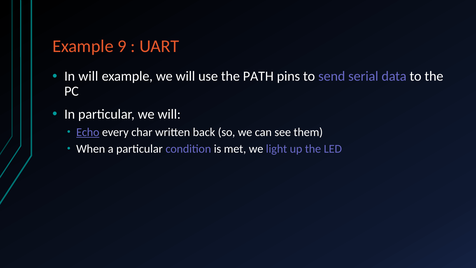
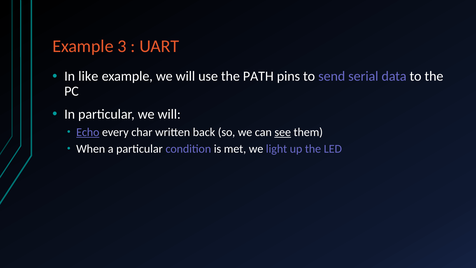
9: 9 -> 3
In will: will -> like
see underline: none -> present
